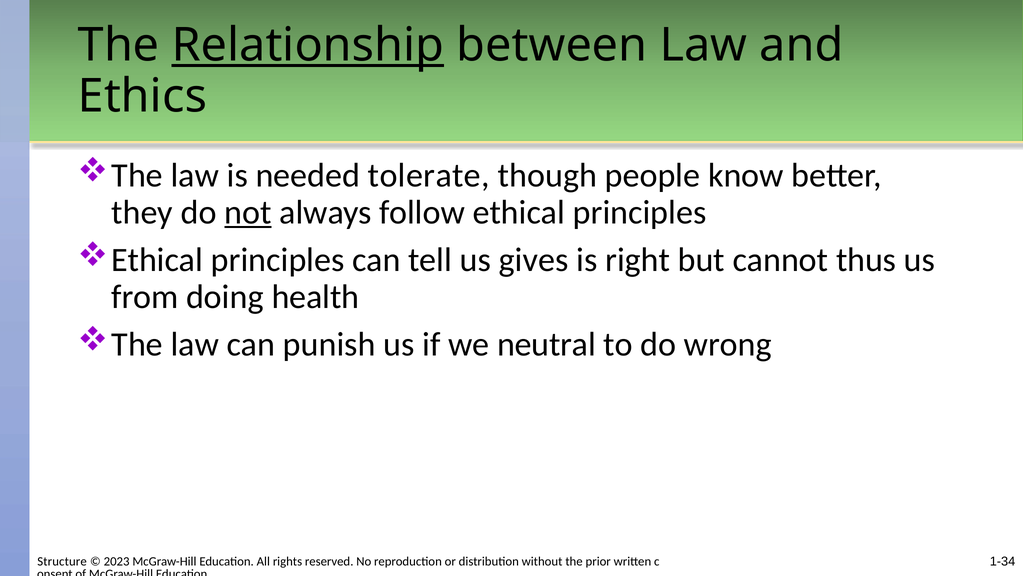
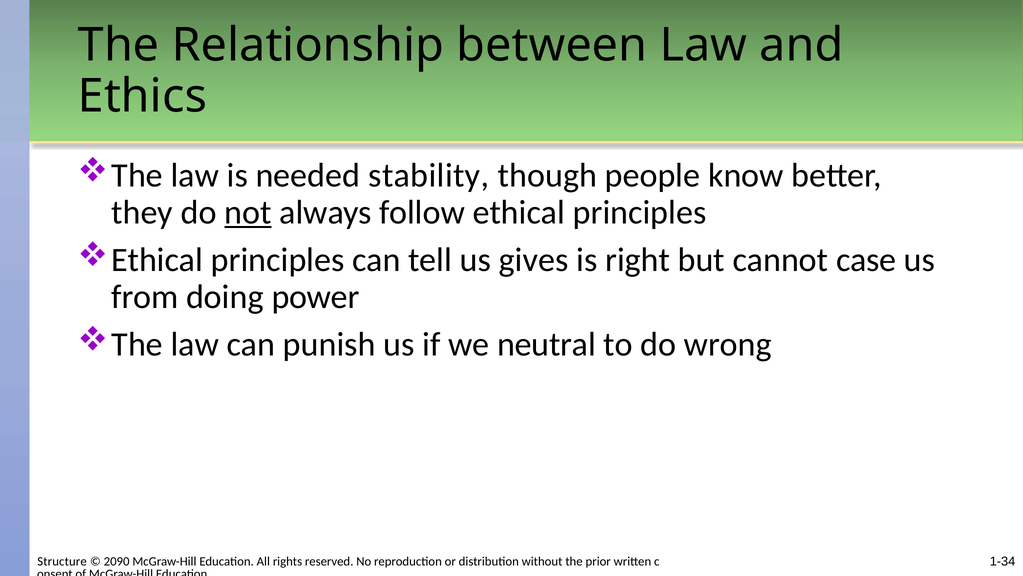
Relationship underline: present -> none
tolerate: tolerate -> stability
thus: thus -> case
health: health -> power
2023: 2023 -> 2090
